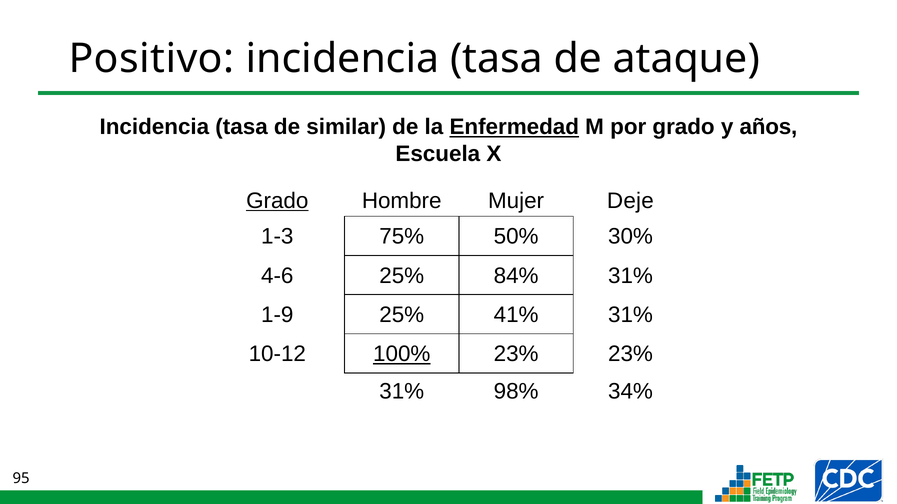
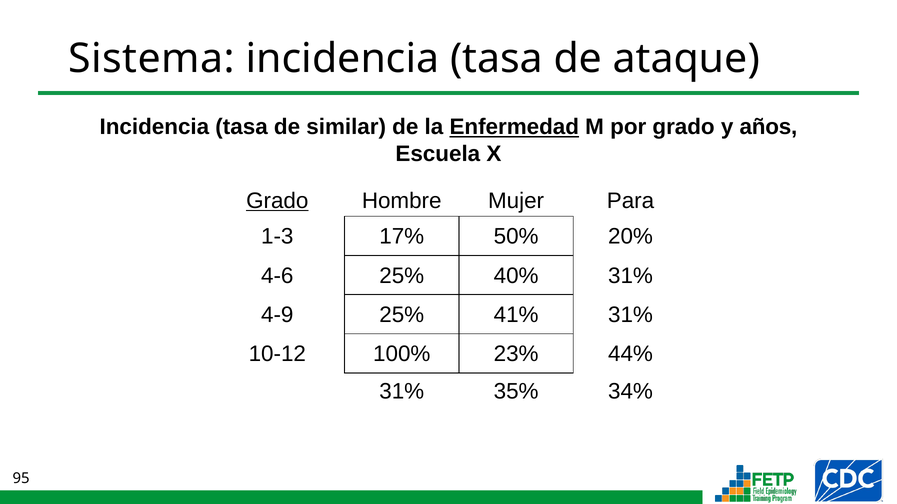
Positivo: Positivo -> Sistema
Deje: Deje -> Para
75%: 75% -> 17%
30%: 30% -> 20%
84%: 84% -> 40%
1-9: 1-9 -> 4-9
100% underline: present -> none
23% 23%: 23% -> 44%
98%: 98% -> 35%
